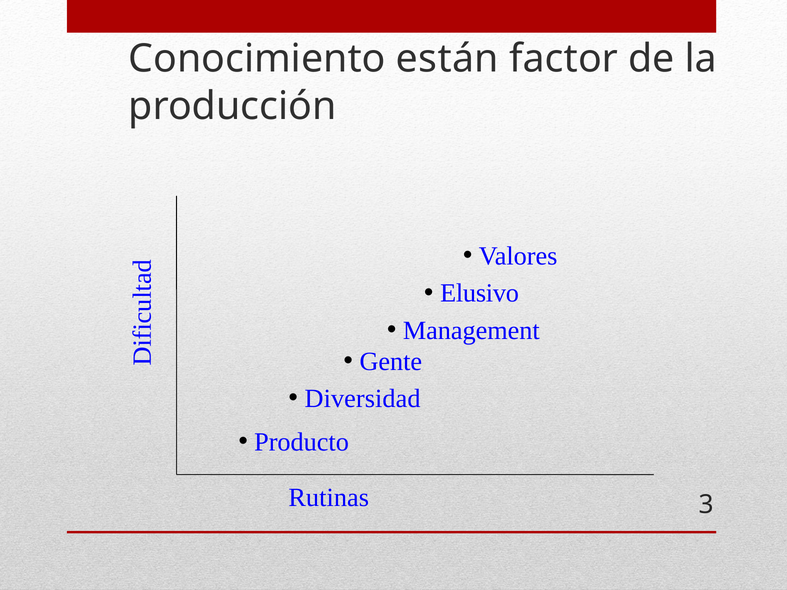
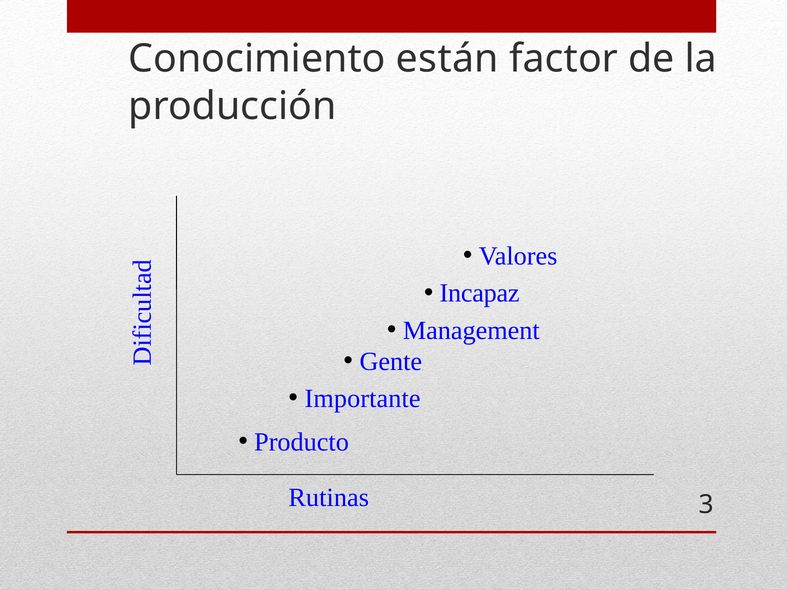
Elusivo: Elusivo -> Incapaz
Diversidad: Diversidad -> Importante
